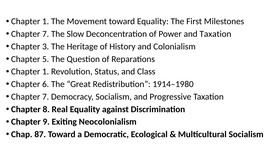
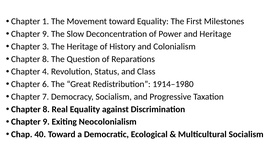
7 at (46, 34): 7 -> 9
and Taxation: Taxation -> Heritage
5 at (46, 59): 5 -> 8
1 at (46, 72): 1 -> 4
87: 87 -> 40
